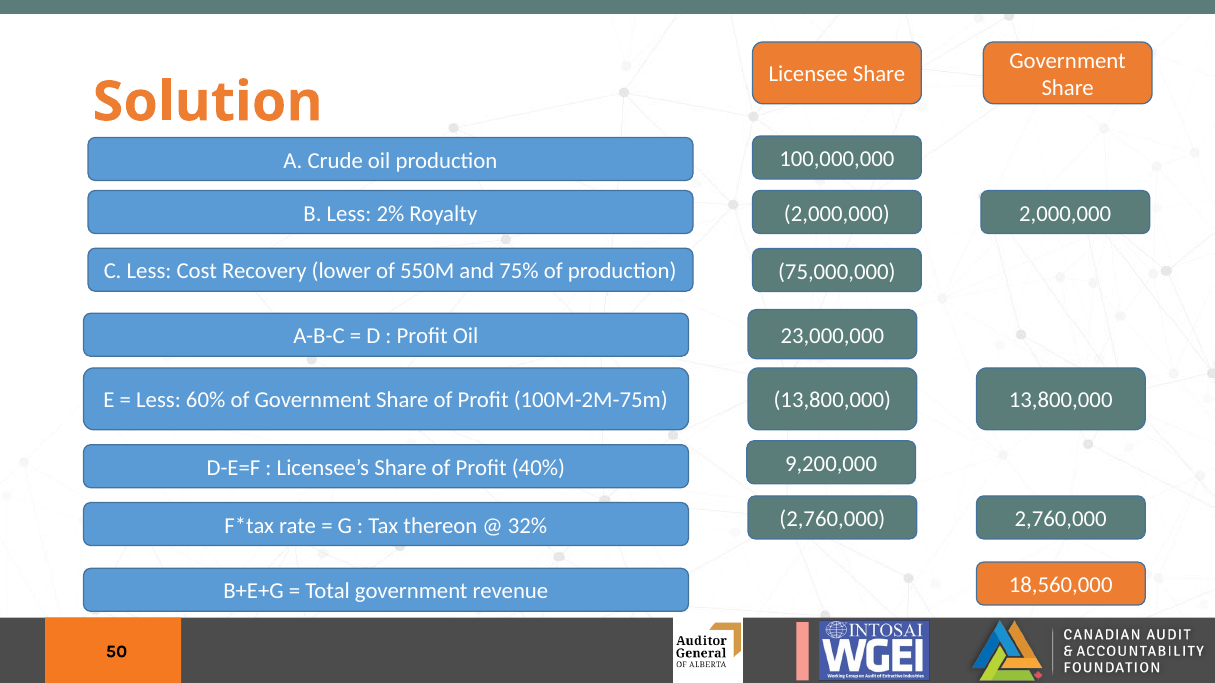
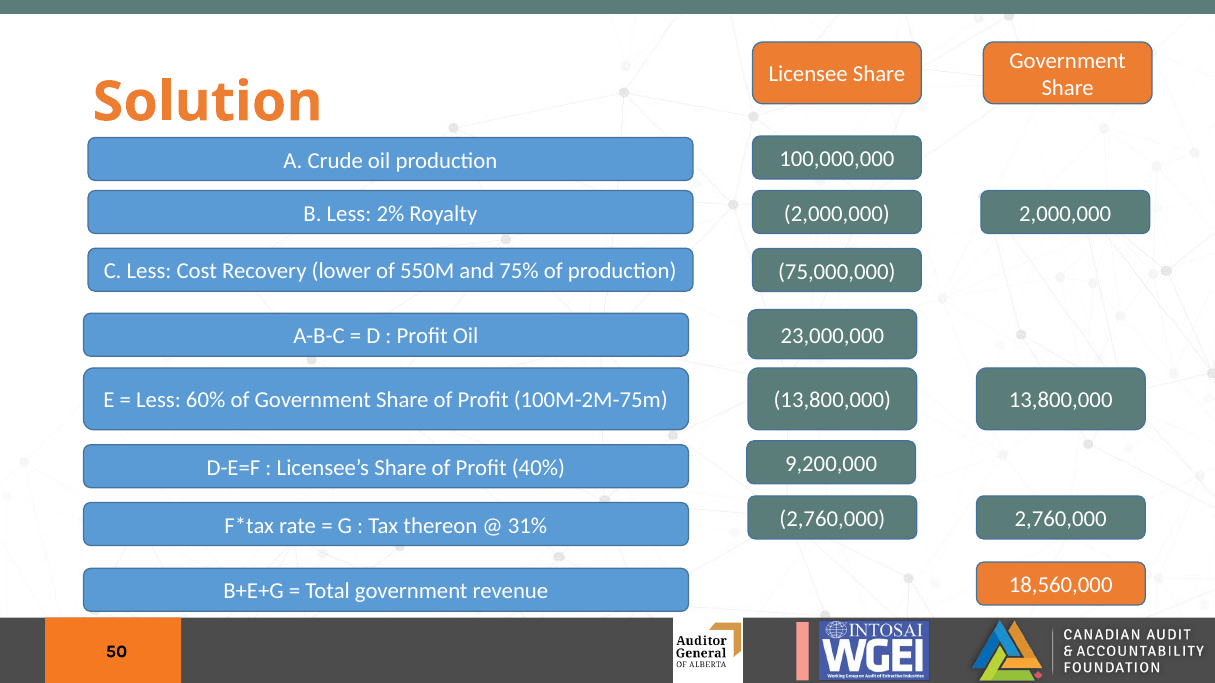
32%: 32% -> 31%
